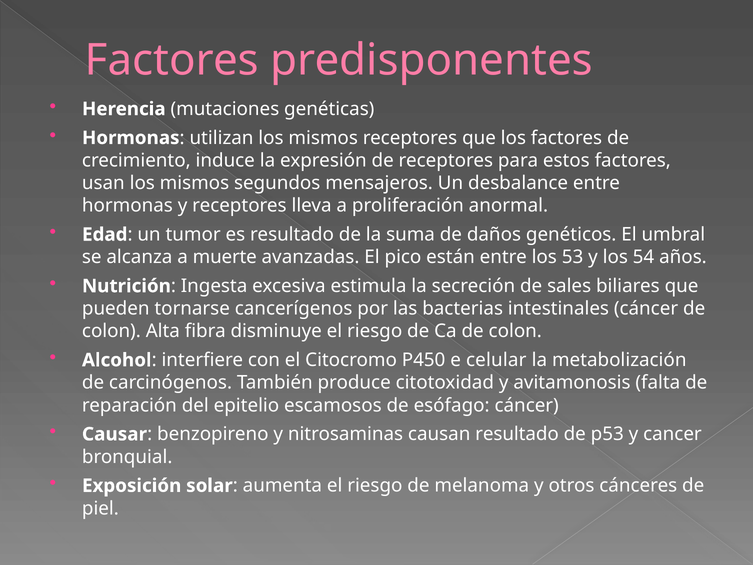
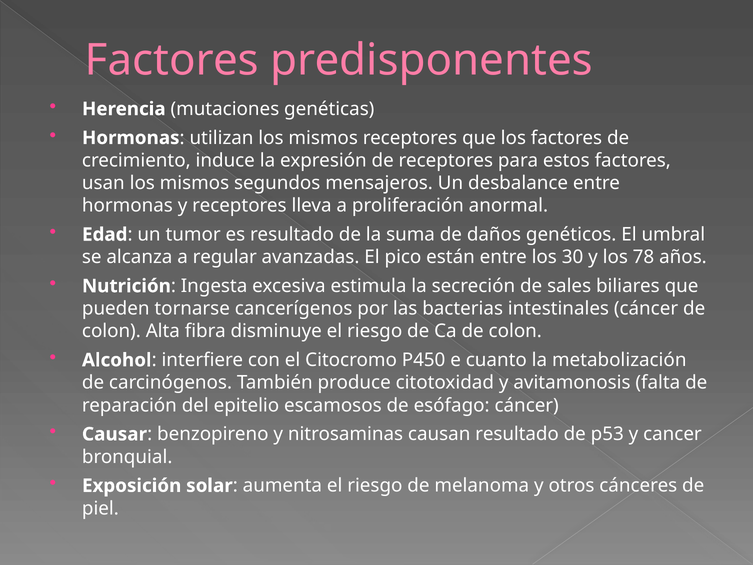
muerte: muerte -> regular
53: 53 -> 30
54: 54 -> 78
celular: celular -> cuanto
